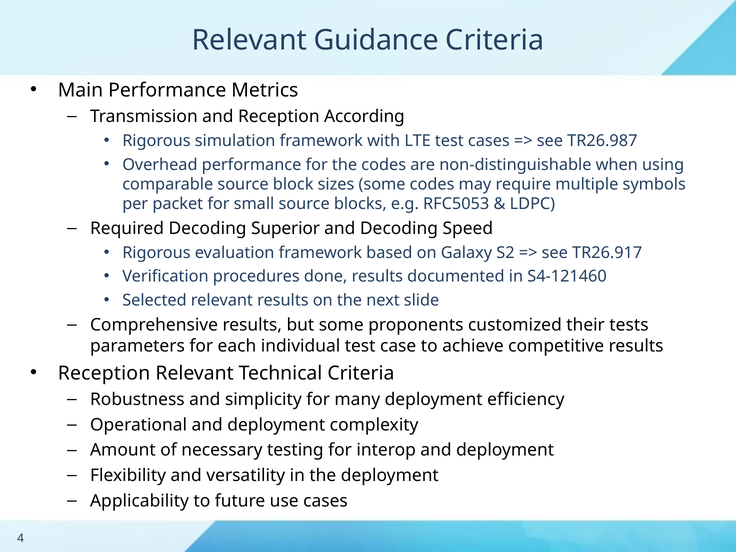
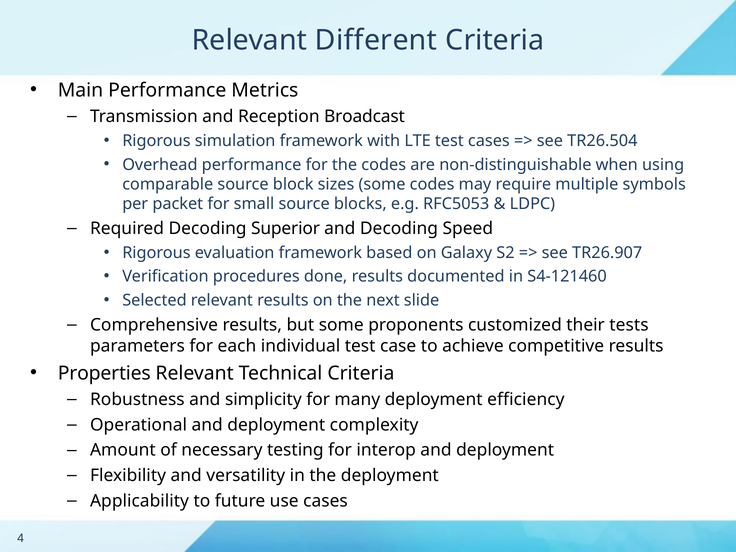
Guidance: Guidance -> Different
According: According -> Broadcast
TR26.987: TR26.987 -> TR26.504
TR26.917: TR26.917 -> TR26.907
Reception at (104, 373): Reception -> Properties
